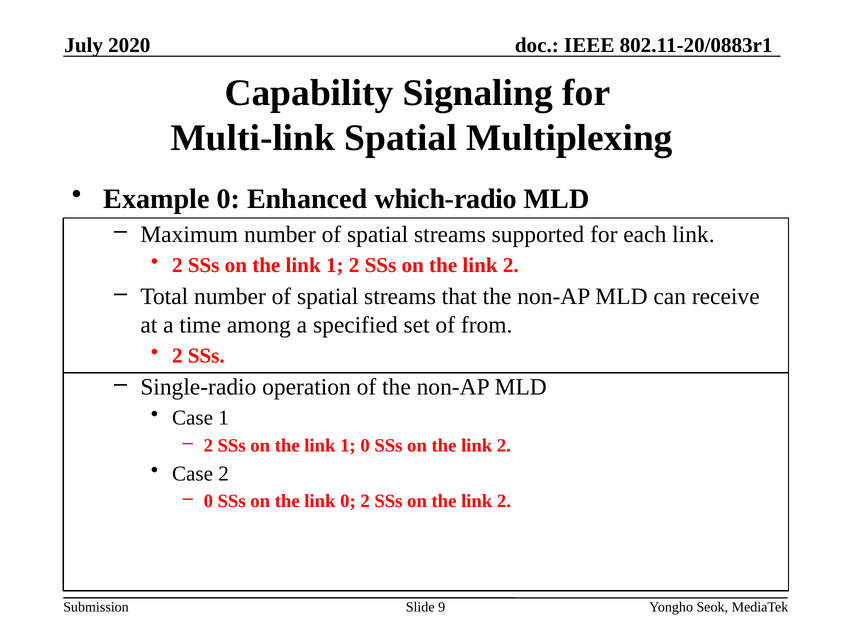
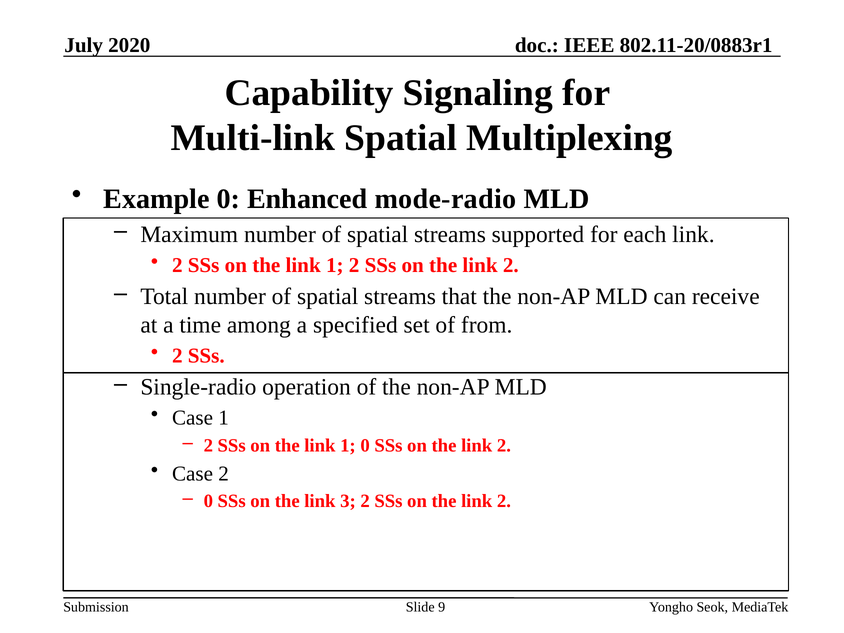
which-radio: which-radio -> mode-radio
link 0: 0 -> 3
